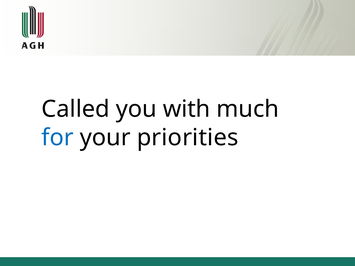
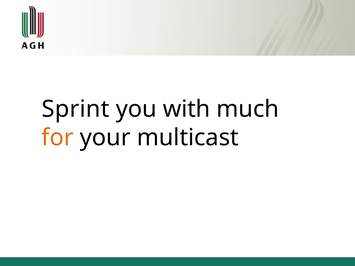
Called: Called -> Sprint
for colour: blue -> orange
priorities: priorities -> multicast
